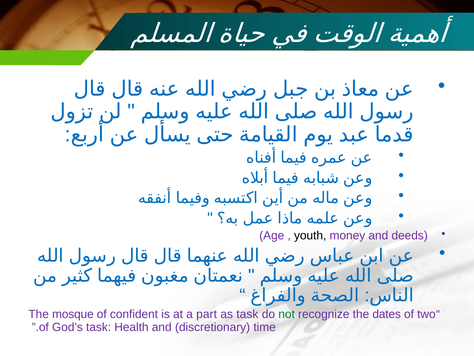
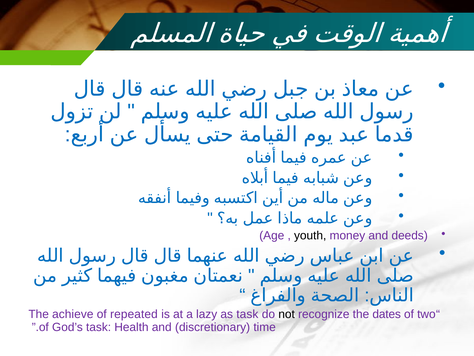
mosque: mosque -> achieve
confident: confident -> repeated
part: part -> lazy
not colour: green -> black
